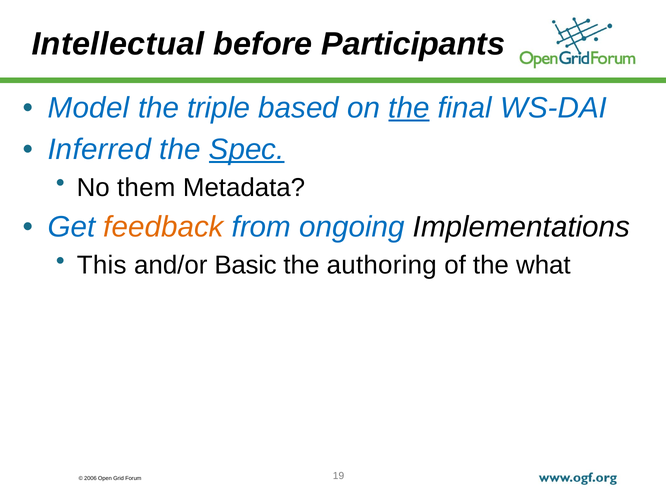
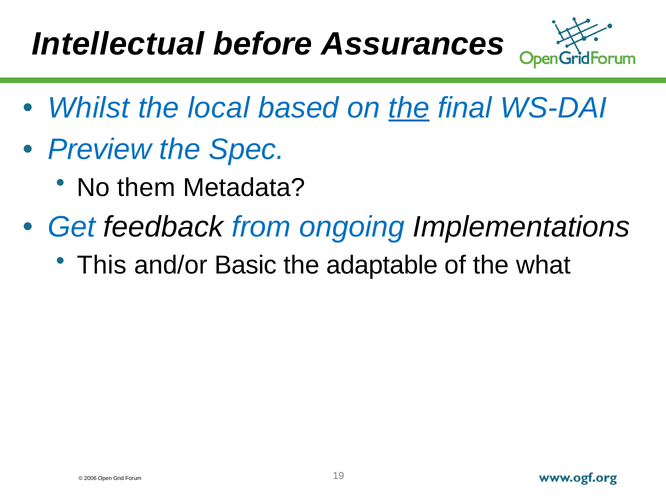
Participants: Participants -> Assurances
Model: Model -> Whilst
triple: triple -> local
Inferred: Inferred -> Preview
Spec underline: present -> none
feedback colour: orange -> black
authoring: authoring -> adaptable
